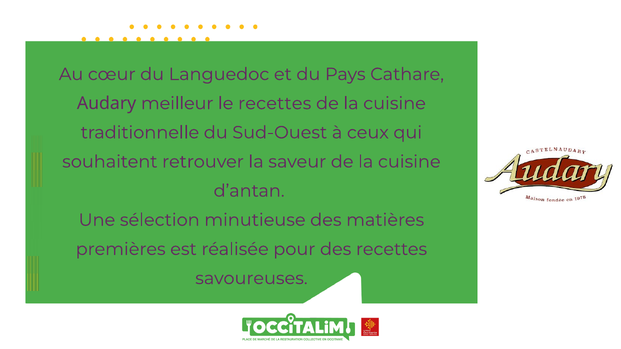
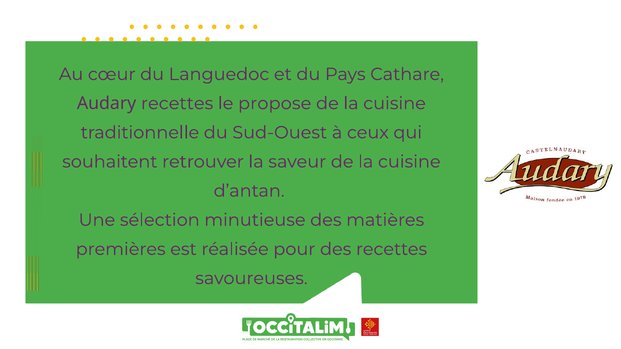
Audary meilleur: meilleur -> recettes
le recettes: recettes -> propose
